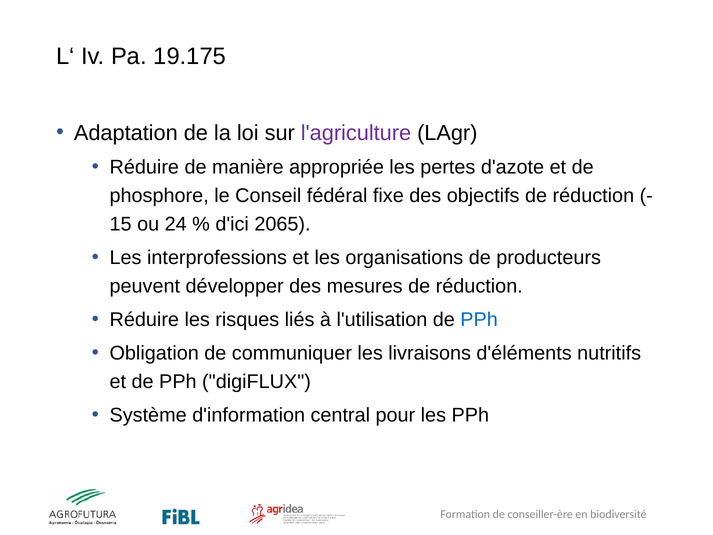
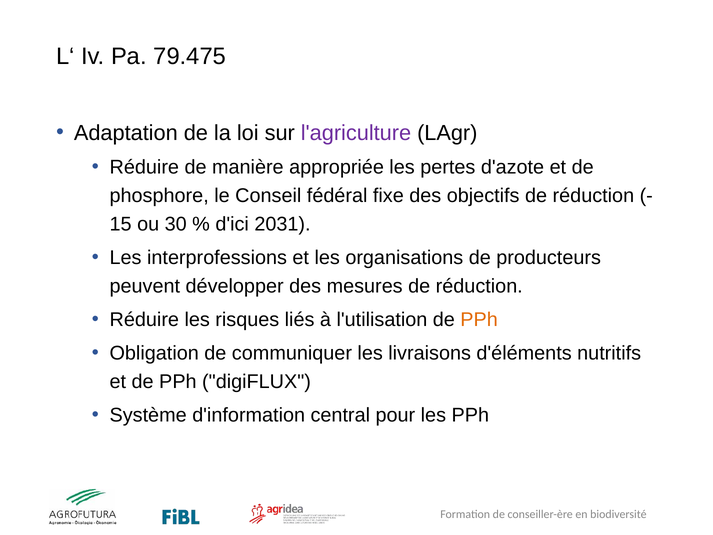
19.175: 19.175 -> 79.475
24: 24 -> 30
2065: 2065 -> 2031
PPh at (479, 320) colour: blue -> orange
